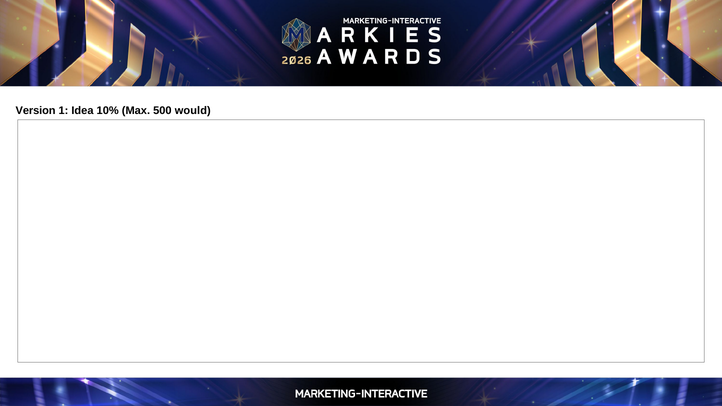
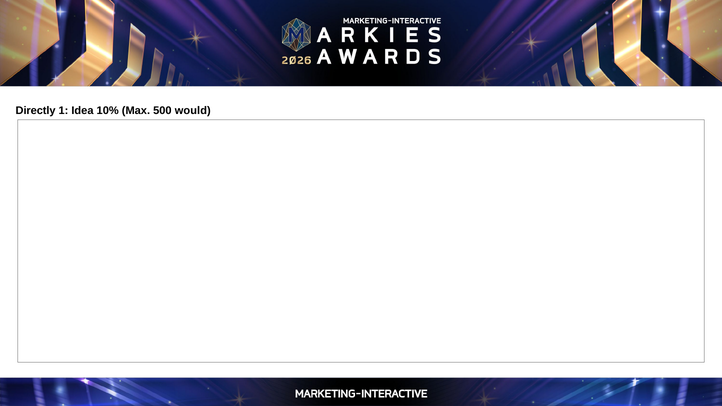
Version: Version -> Directly
